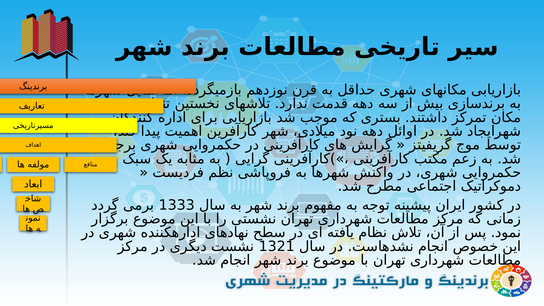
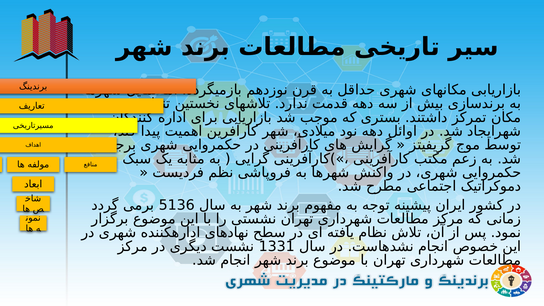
1333: 1333 -> 5136
1321: 1321 -> 1331
